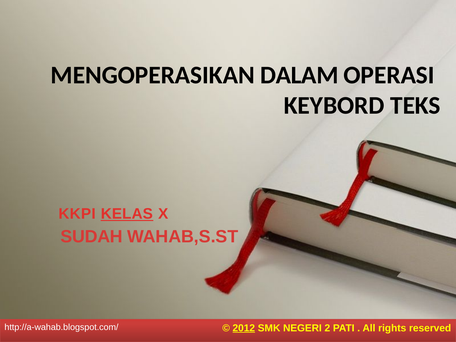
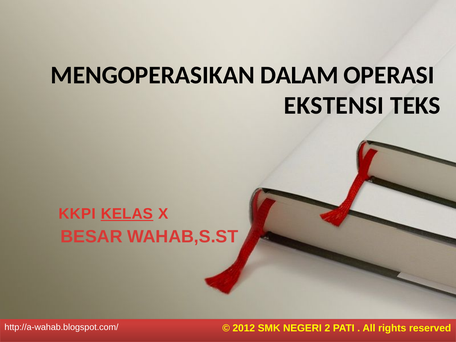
KEYBORD: KEYBORD -> EKSTENSI
SUDAH: SUDAH -> BESAR
2012 underline: present -> none
